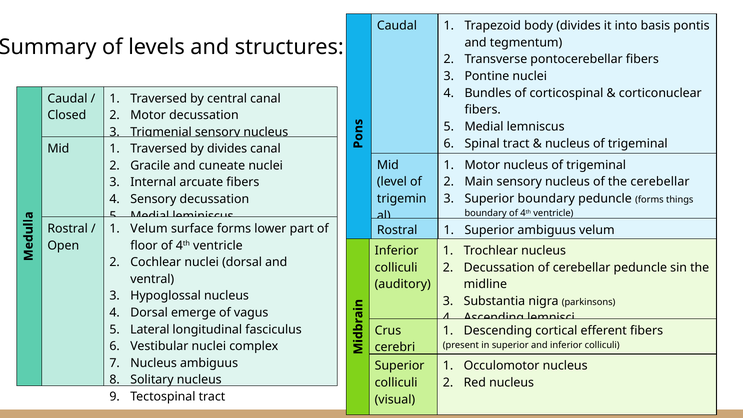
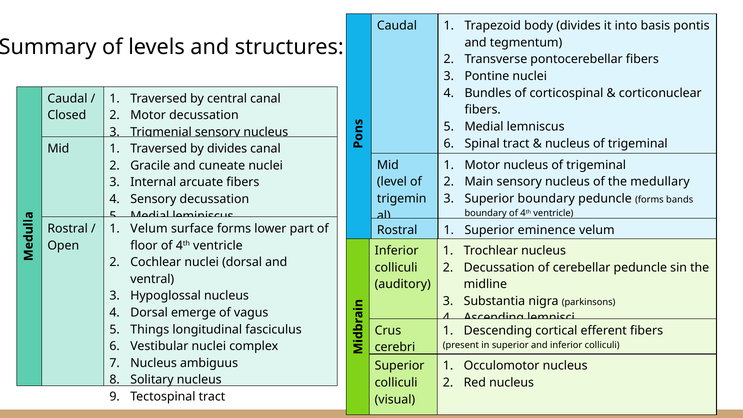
the cerebellar: cerebellar -> medullary
things: things -> bands
Superior ambiguus: ambiguus -> eminence
Lateral: Lateral -> Things
